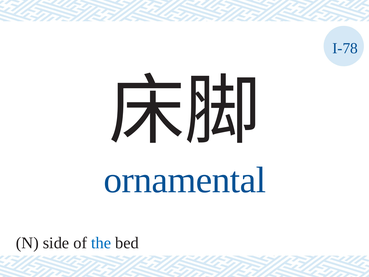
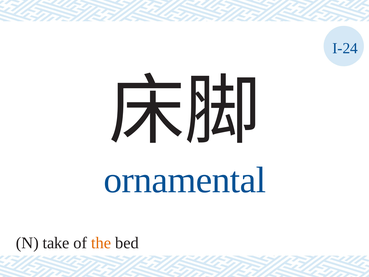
I-78: I-78 -> I-24
side: side -> take
the colour: blue -> orange
